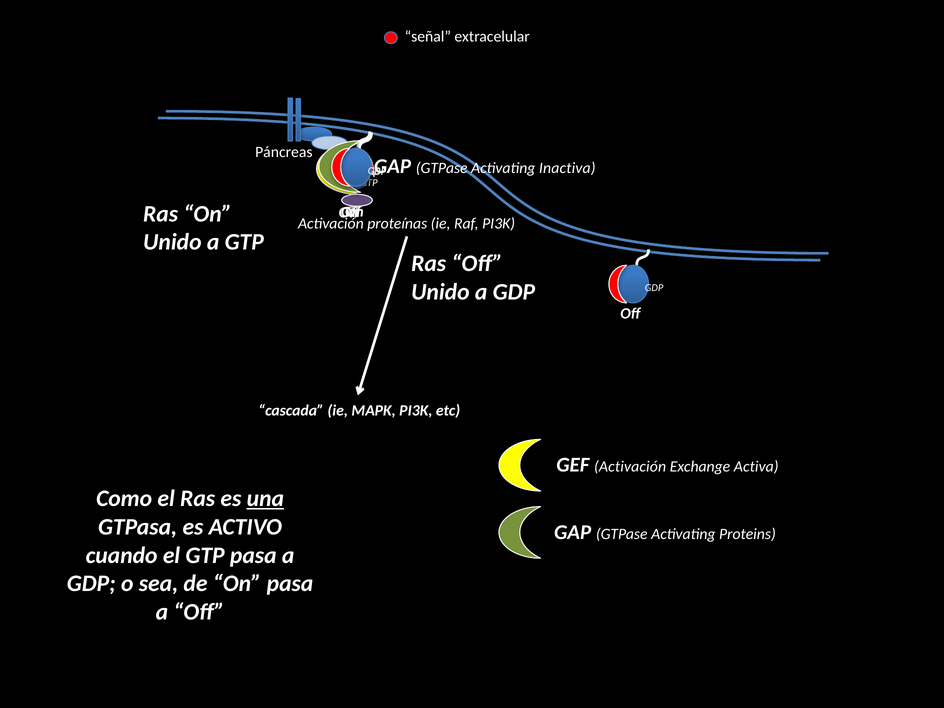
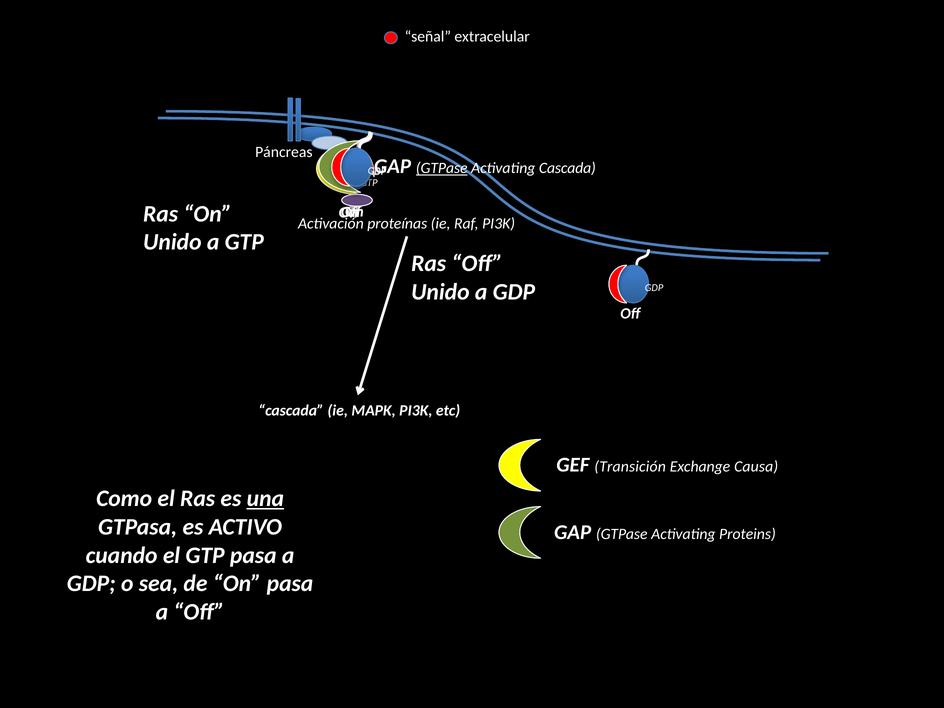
GTPase at (442, 168) underline: none -> present
Activating Inactiva: Inactiva -> Cascada
GEF Activación: Activación -> Transición
Activa: Activa -> Causa
